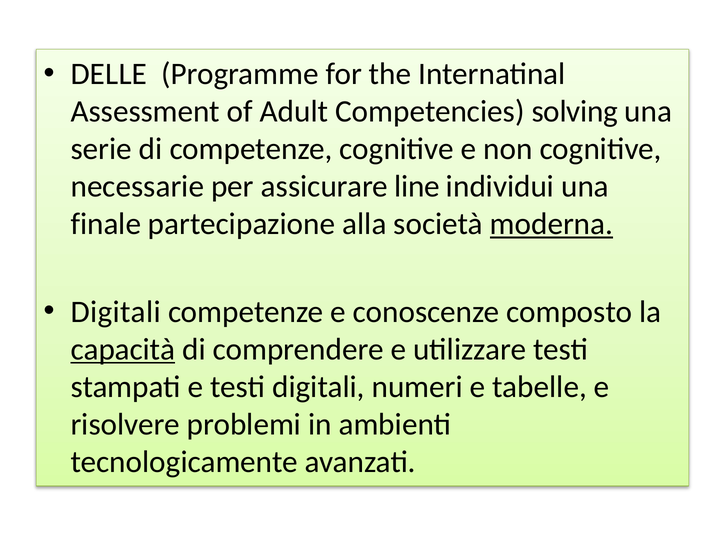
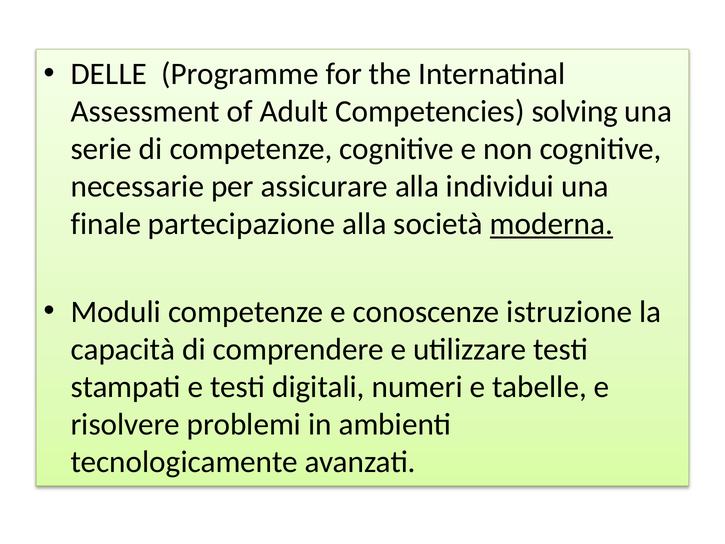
assicurare line: line -> alla
Digitali at (116, 312): Digitali -> Moduli
composto: composto -> istruzione
capacità underline: present -> none
